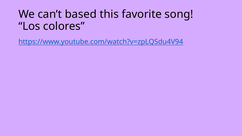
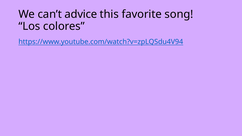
based: based -> advice
